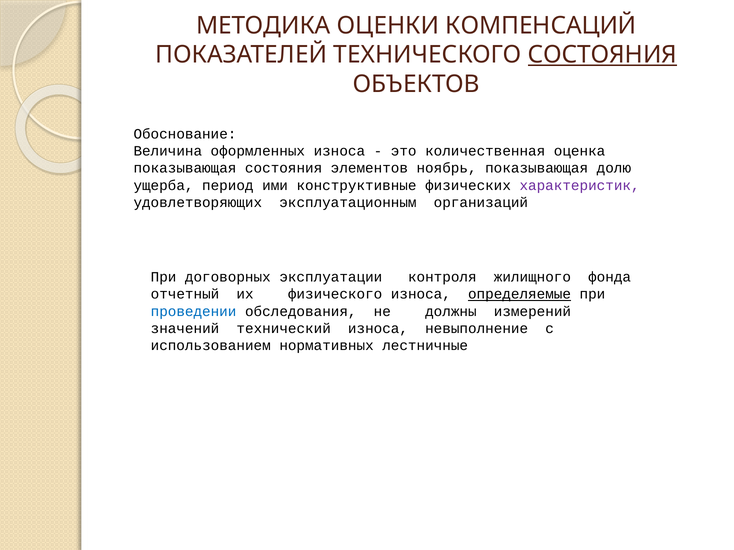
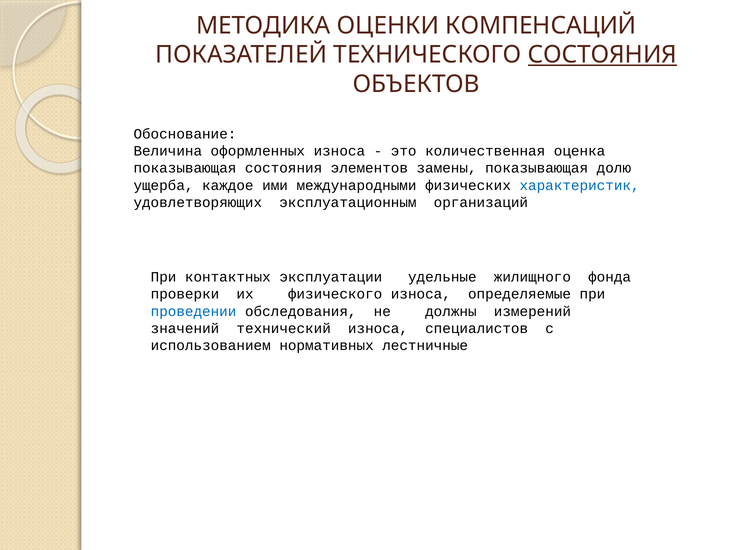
ноябрь: ноябрь -> замены
период: период -> каждое
конструктивные: конструктивные -> международными
характеристик colour: purple -> blue
договорных: договорных -> контактных
контроля: контроля -> удельные
отчетный: отчетный -> проверки
определяемые underline: present -> none
невыполнение: невыполнение -> специалистов
